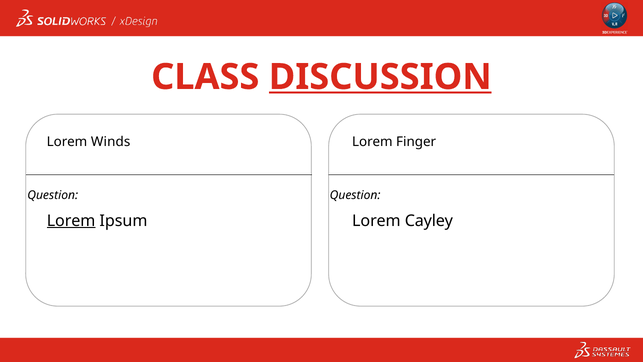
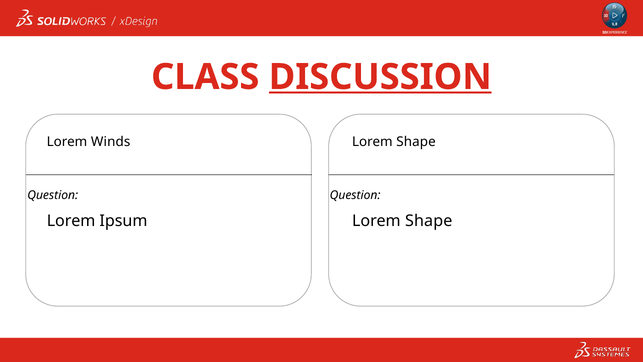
Finger at (416, 142): Finger -> Shape
Lorem at (71, 221) underline: present -> none
Ipsum Lorem Cayley: Cayley -> Shape
